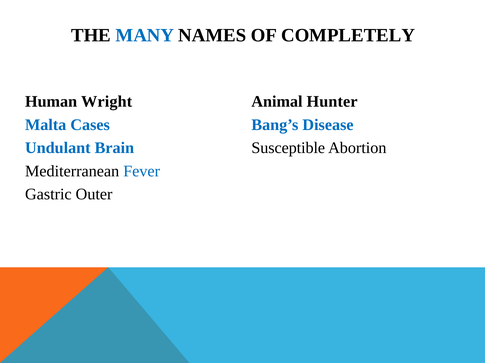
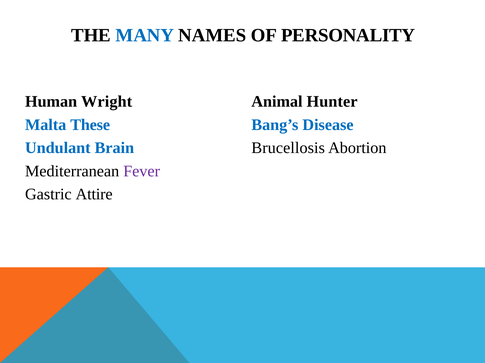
COMPLETELY: COMPLETELY -> PERSONALITY
Cases: Cases -> These
Susceptible: Susceptible -> Brucellosis
Fever colour: blue -> purple
Outer: Outer -> Attire
